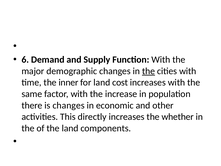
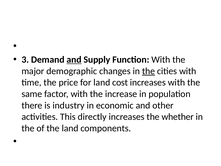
6: 6 -> 3
and at (74, 60) underline: none -> present
inner: inner -> price
is changes: changes -> industry
